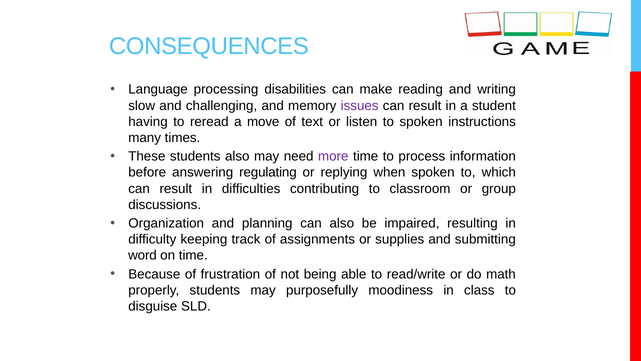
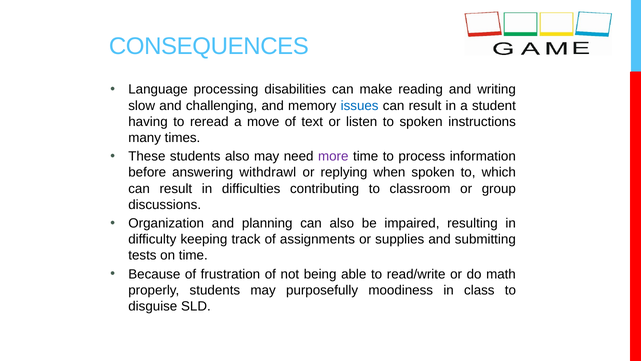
issues colour: purple -> blue
regulating: regulating -> withdrawl
word: word -> tests
